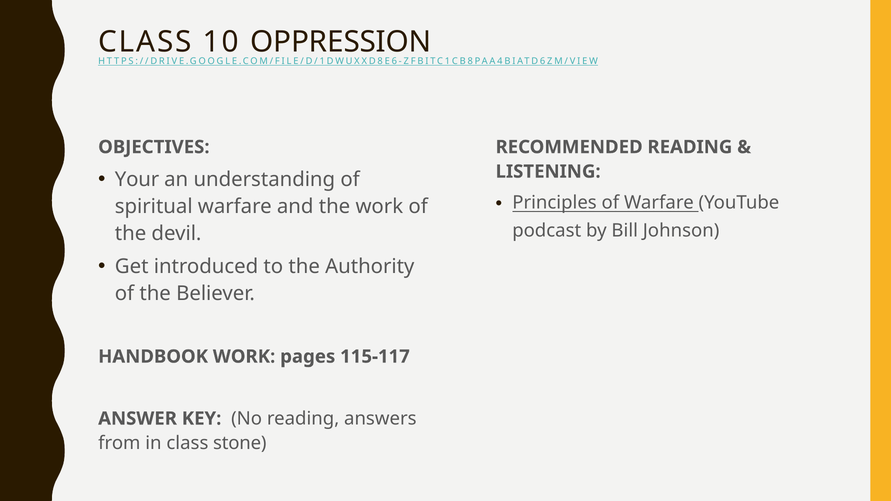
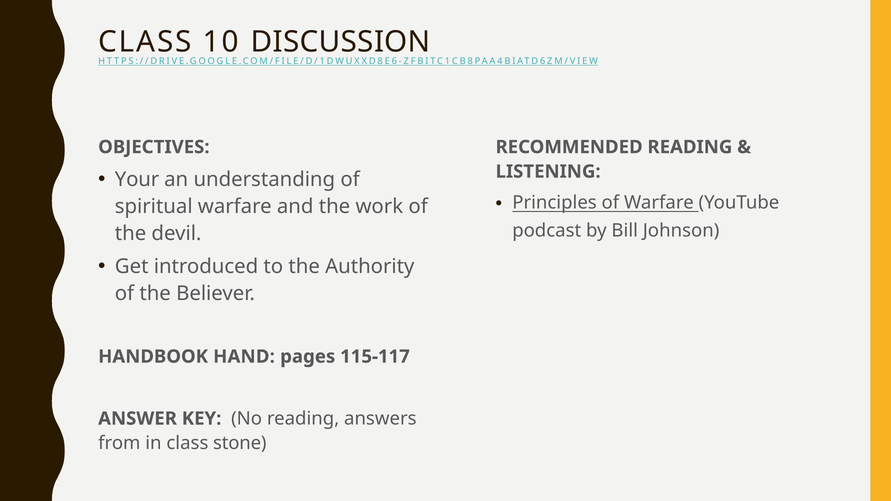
OPPRESSION: OPPRESSION -> DISCUSSION
HANDBOOK WORK: WORK -> HAND
